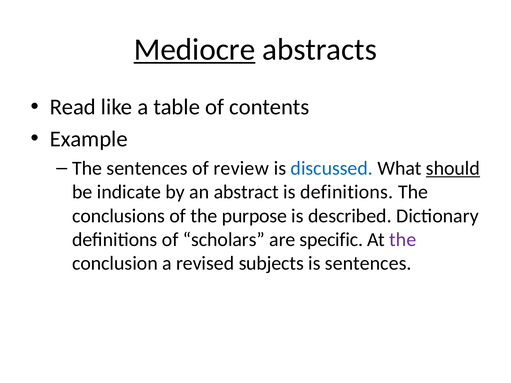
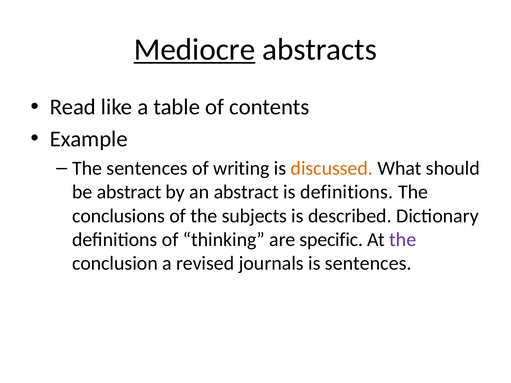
review: review -> writing
discussed colour: blue -> orange
should underline: present -> none
be indicate: indicate -> abstract
purpose: purpose -> subjects
scholars: scholars -> thinking
subjects: subjects -> journals
